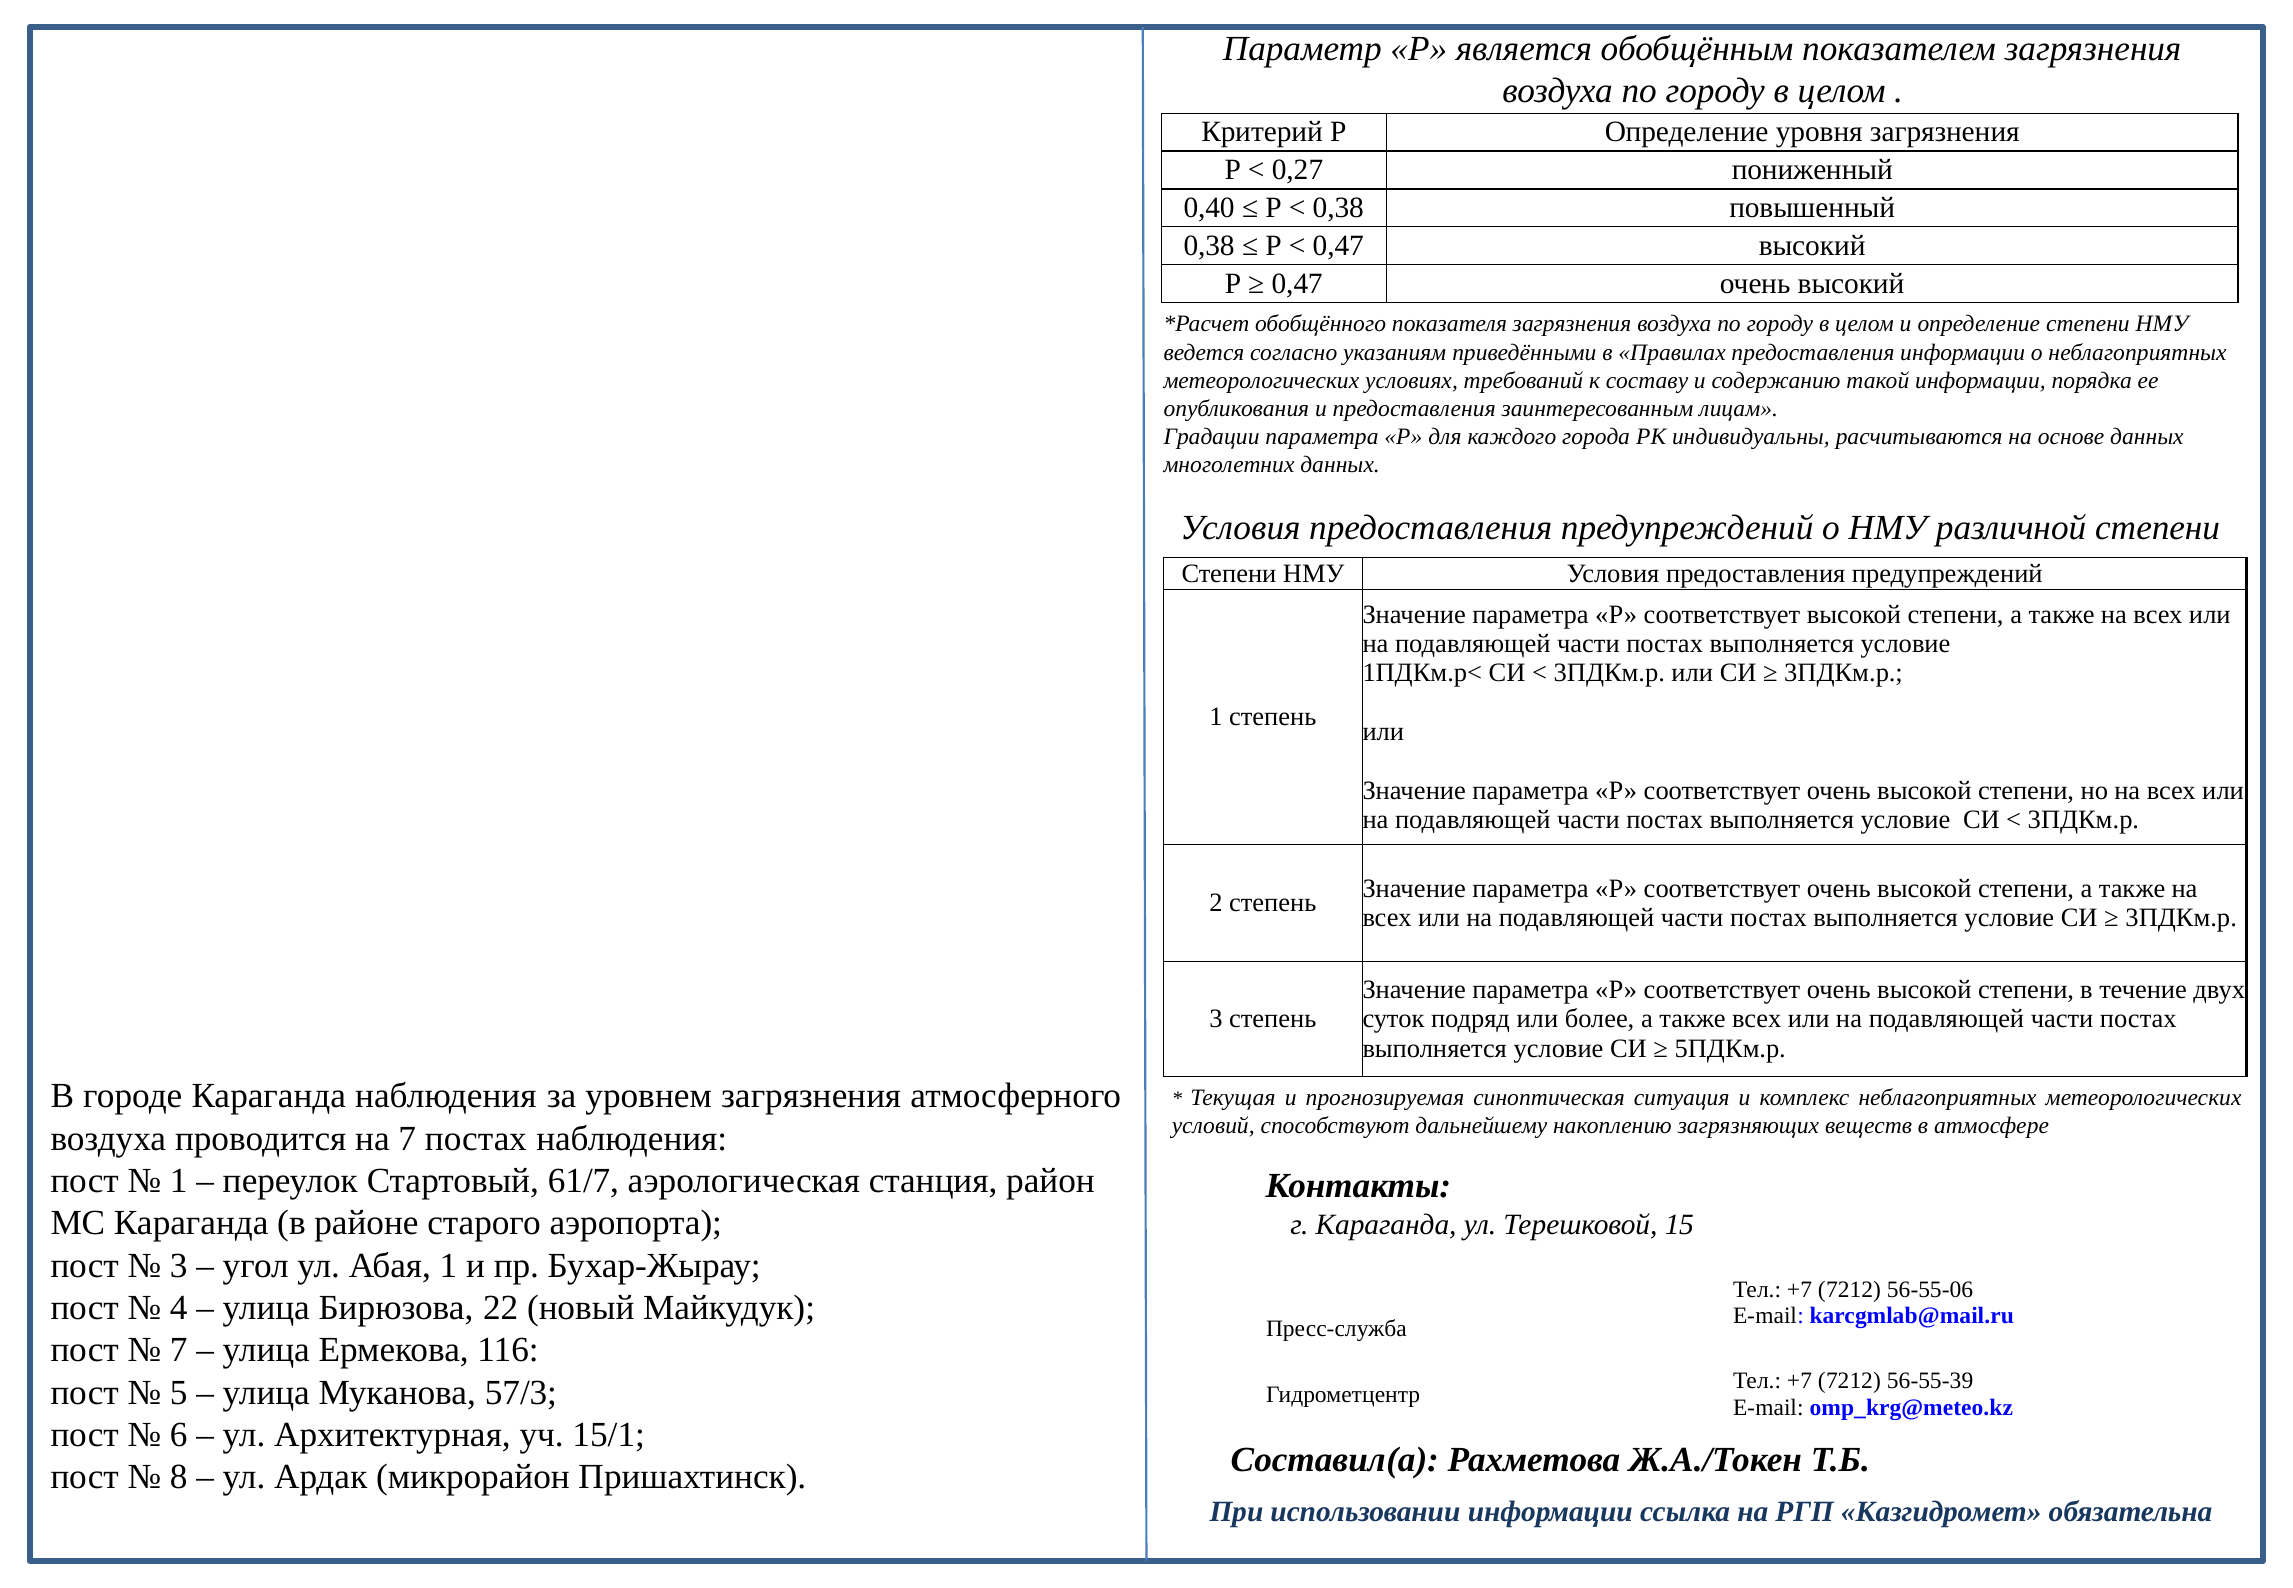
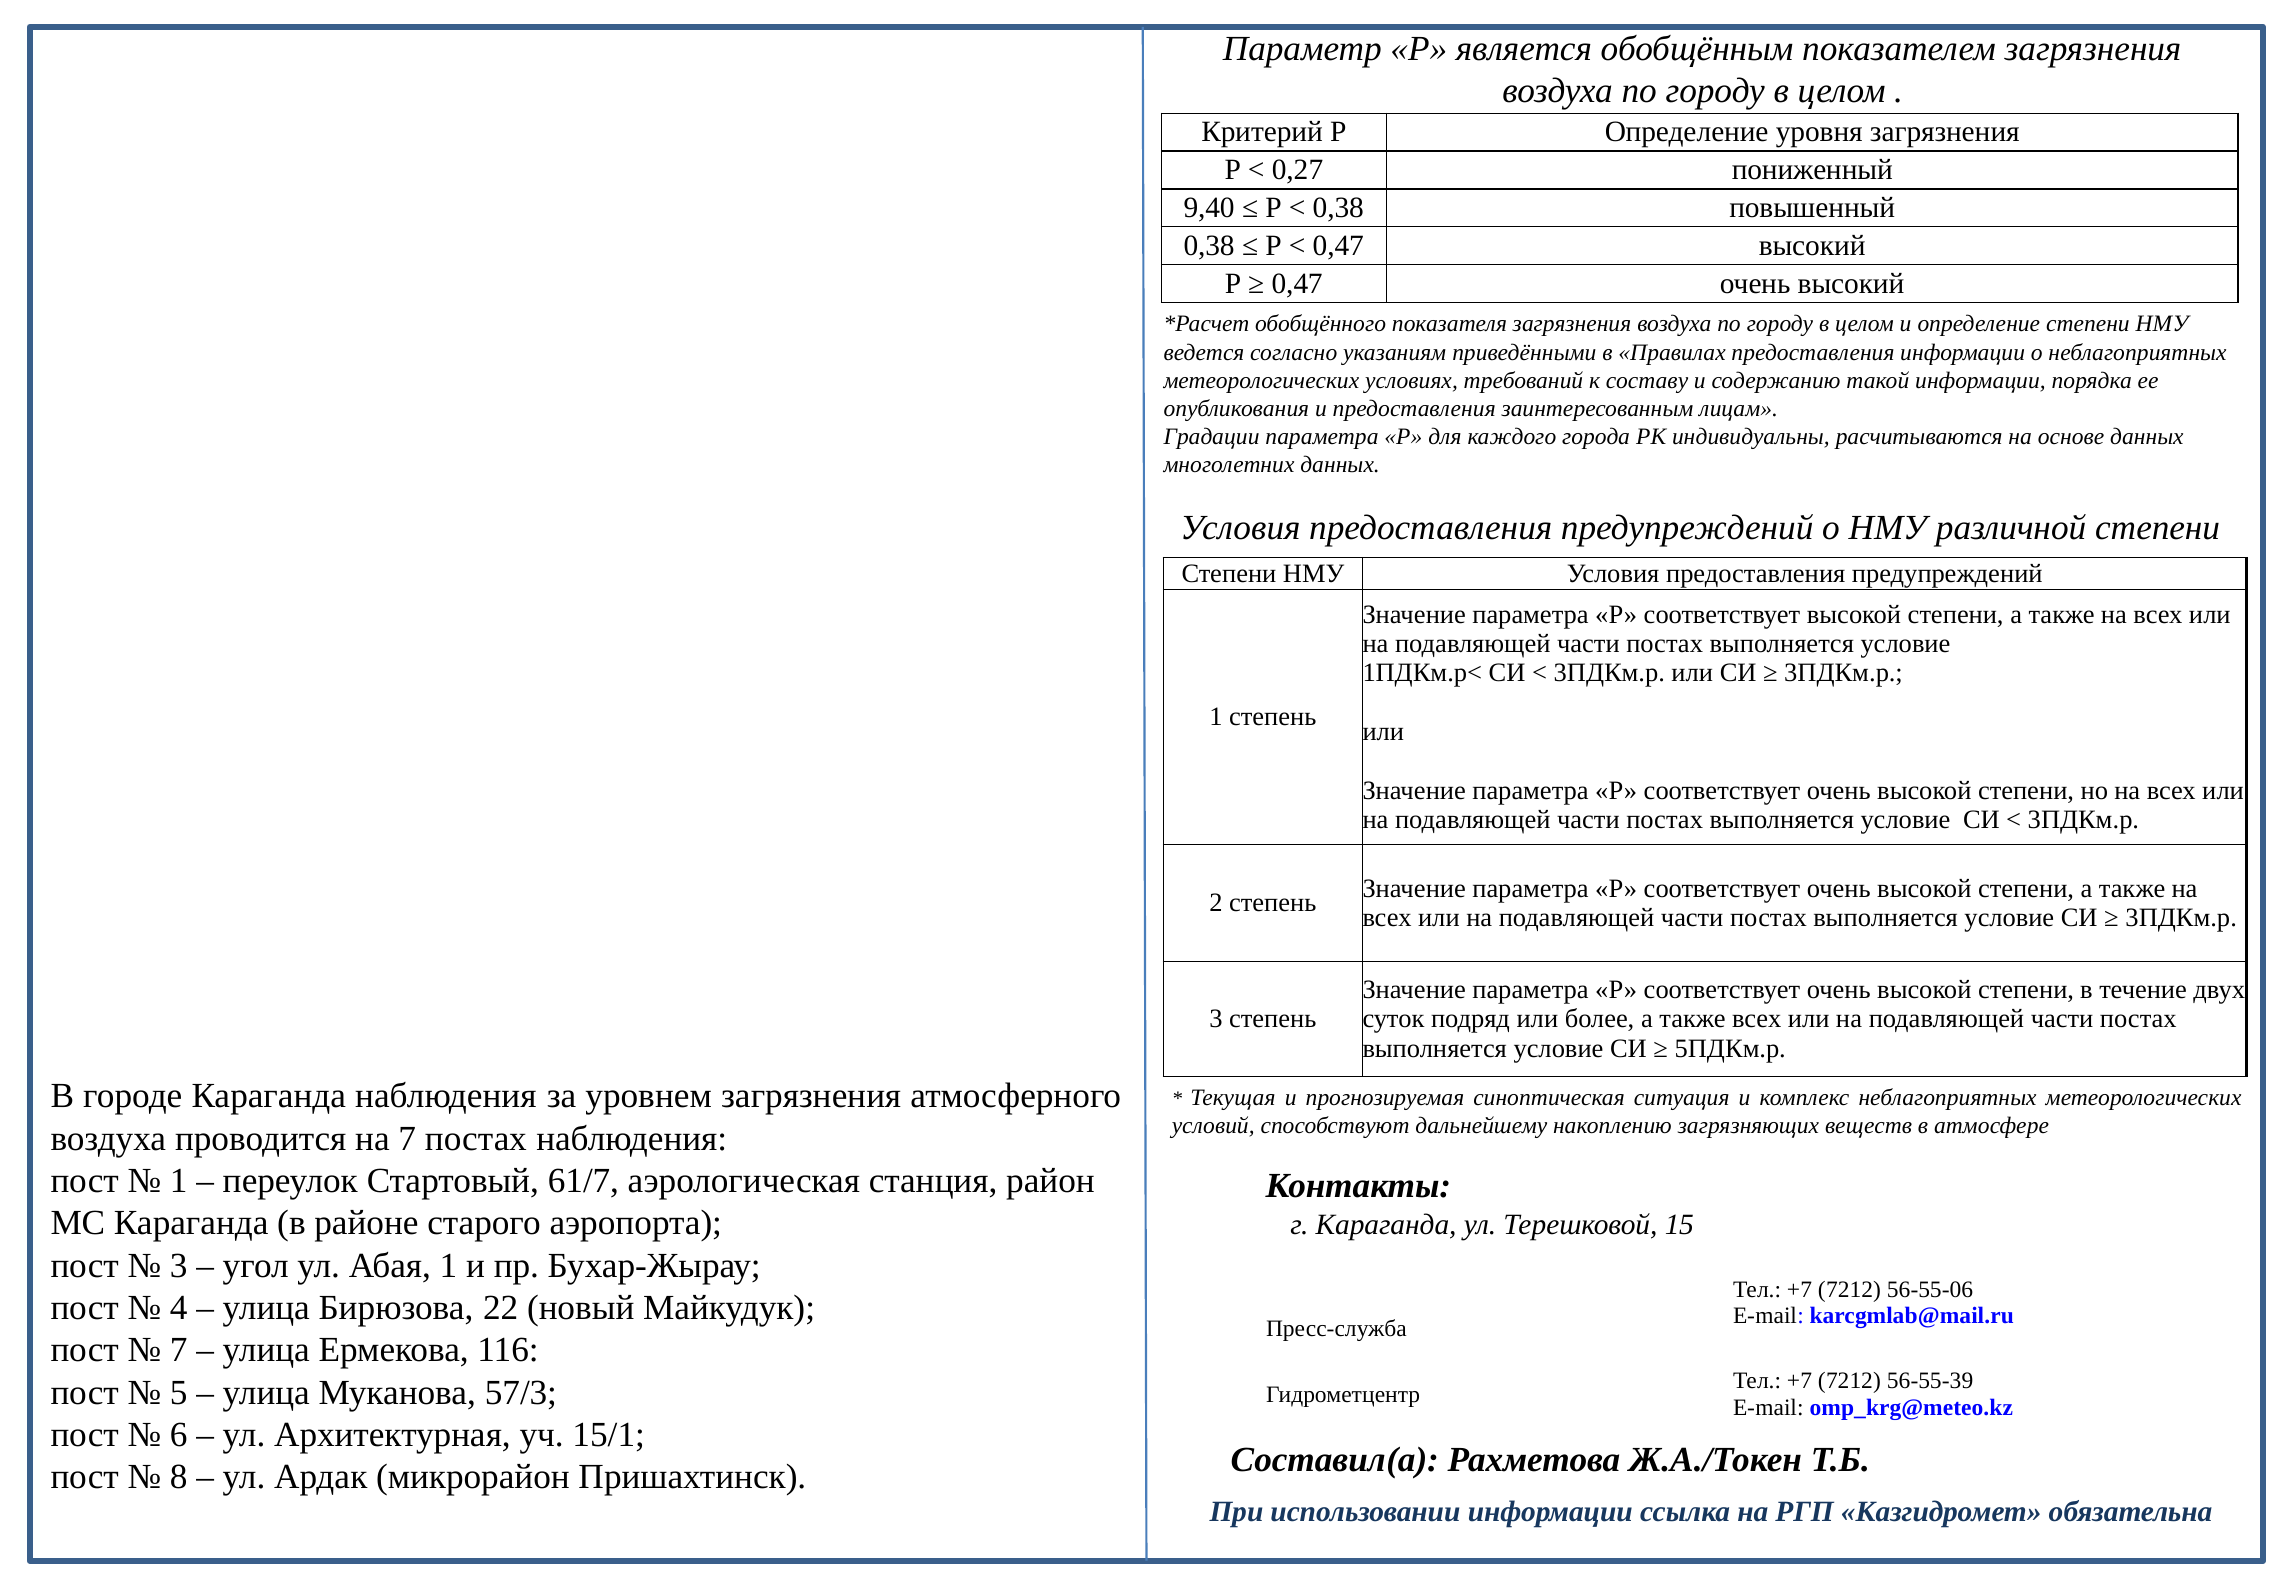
0,40: 0,40 -> 9,40
